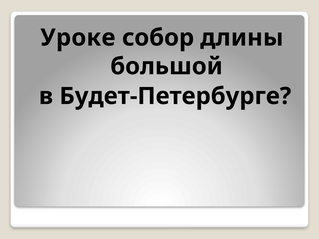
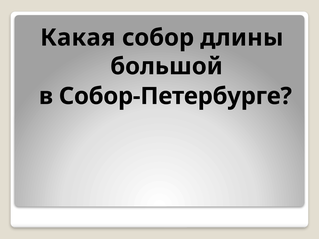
Уроке: Уроке -> Какая
Будет-Петербурге: Будет-Петербурге -> Собор-Петербурге
